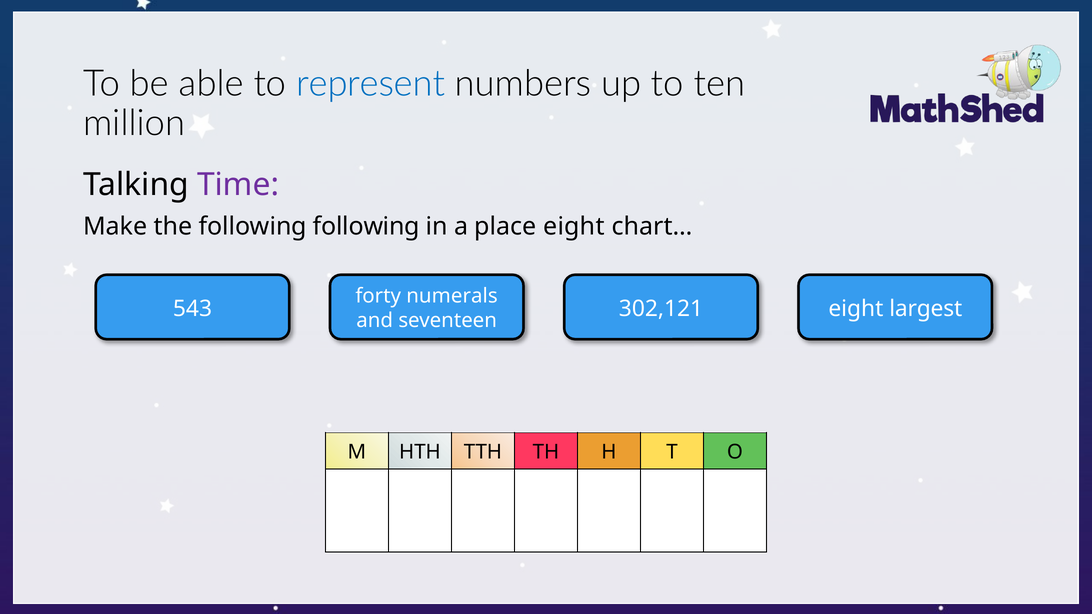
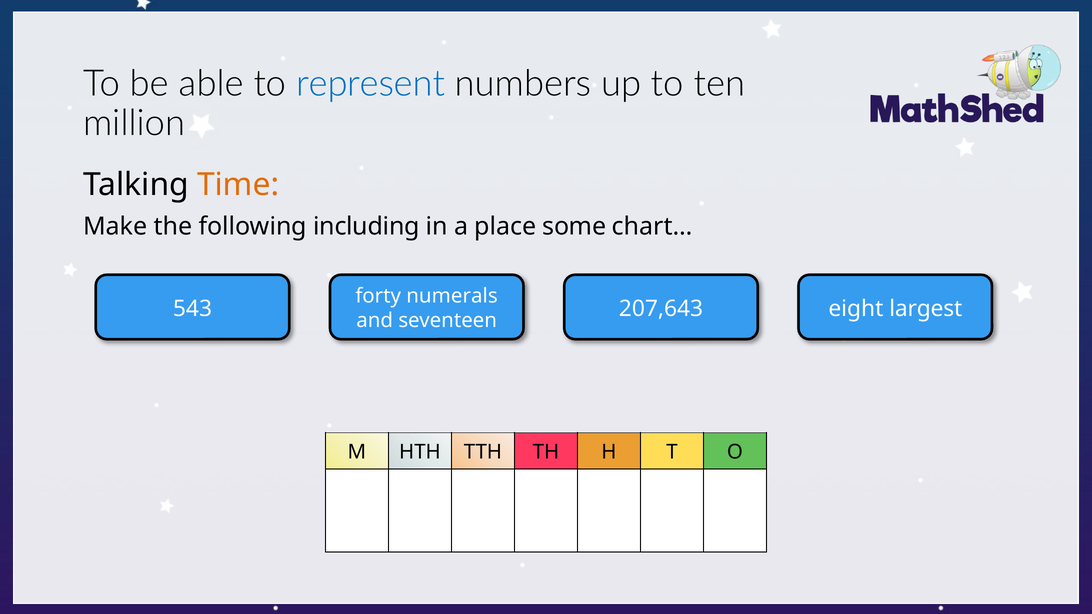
Time colour: purple -> orange
following following: following -> including
place eight: eight -> some
302,121: 302,121 -> 207,643
